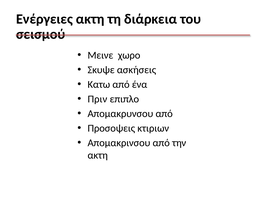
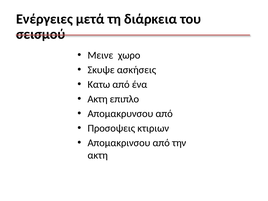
Ενέργειες ακτη: ακτη -> μετά
Πριν at (97, 99): Πριν -> Ακτη
